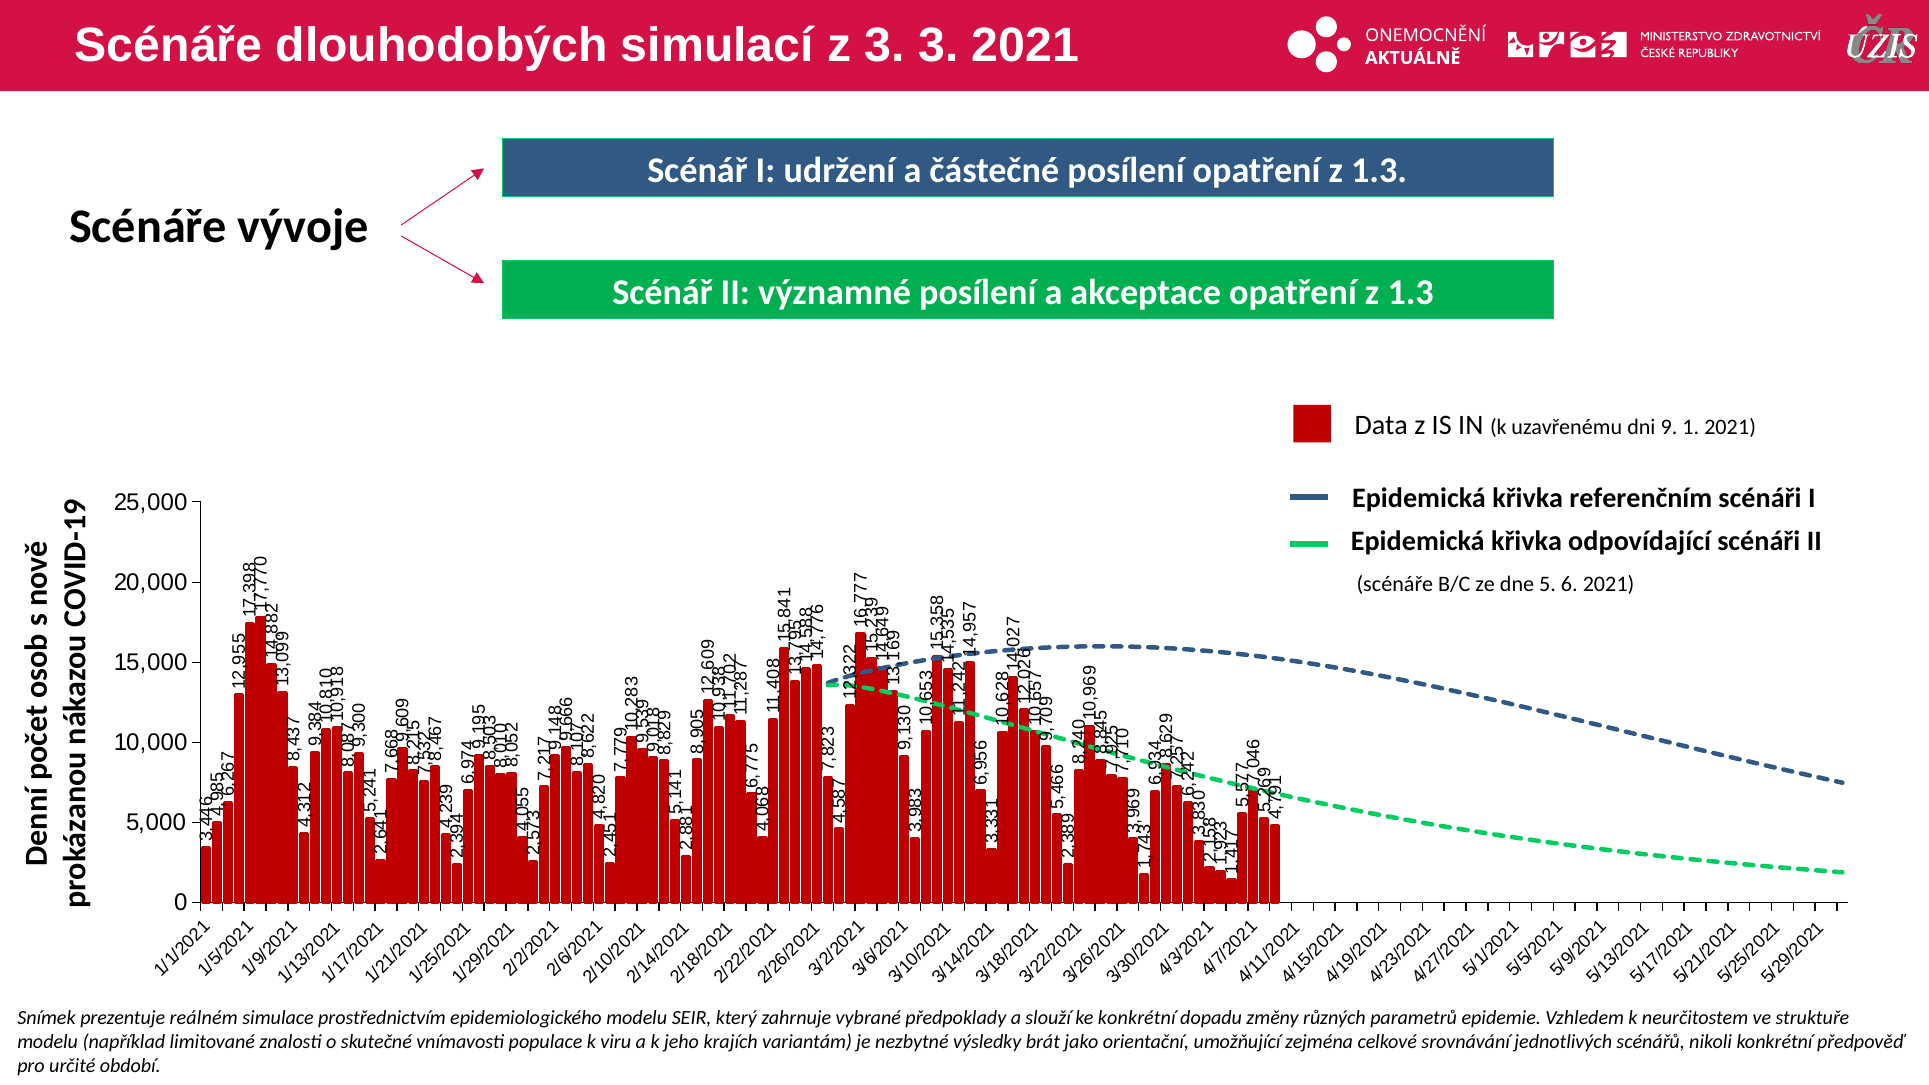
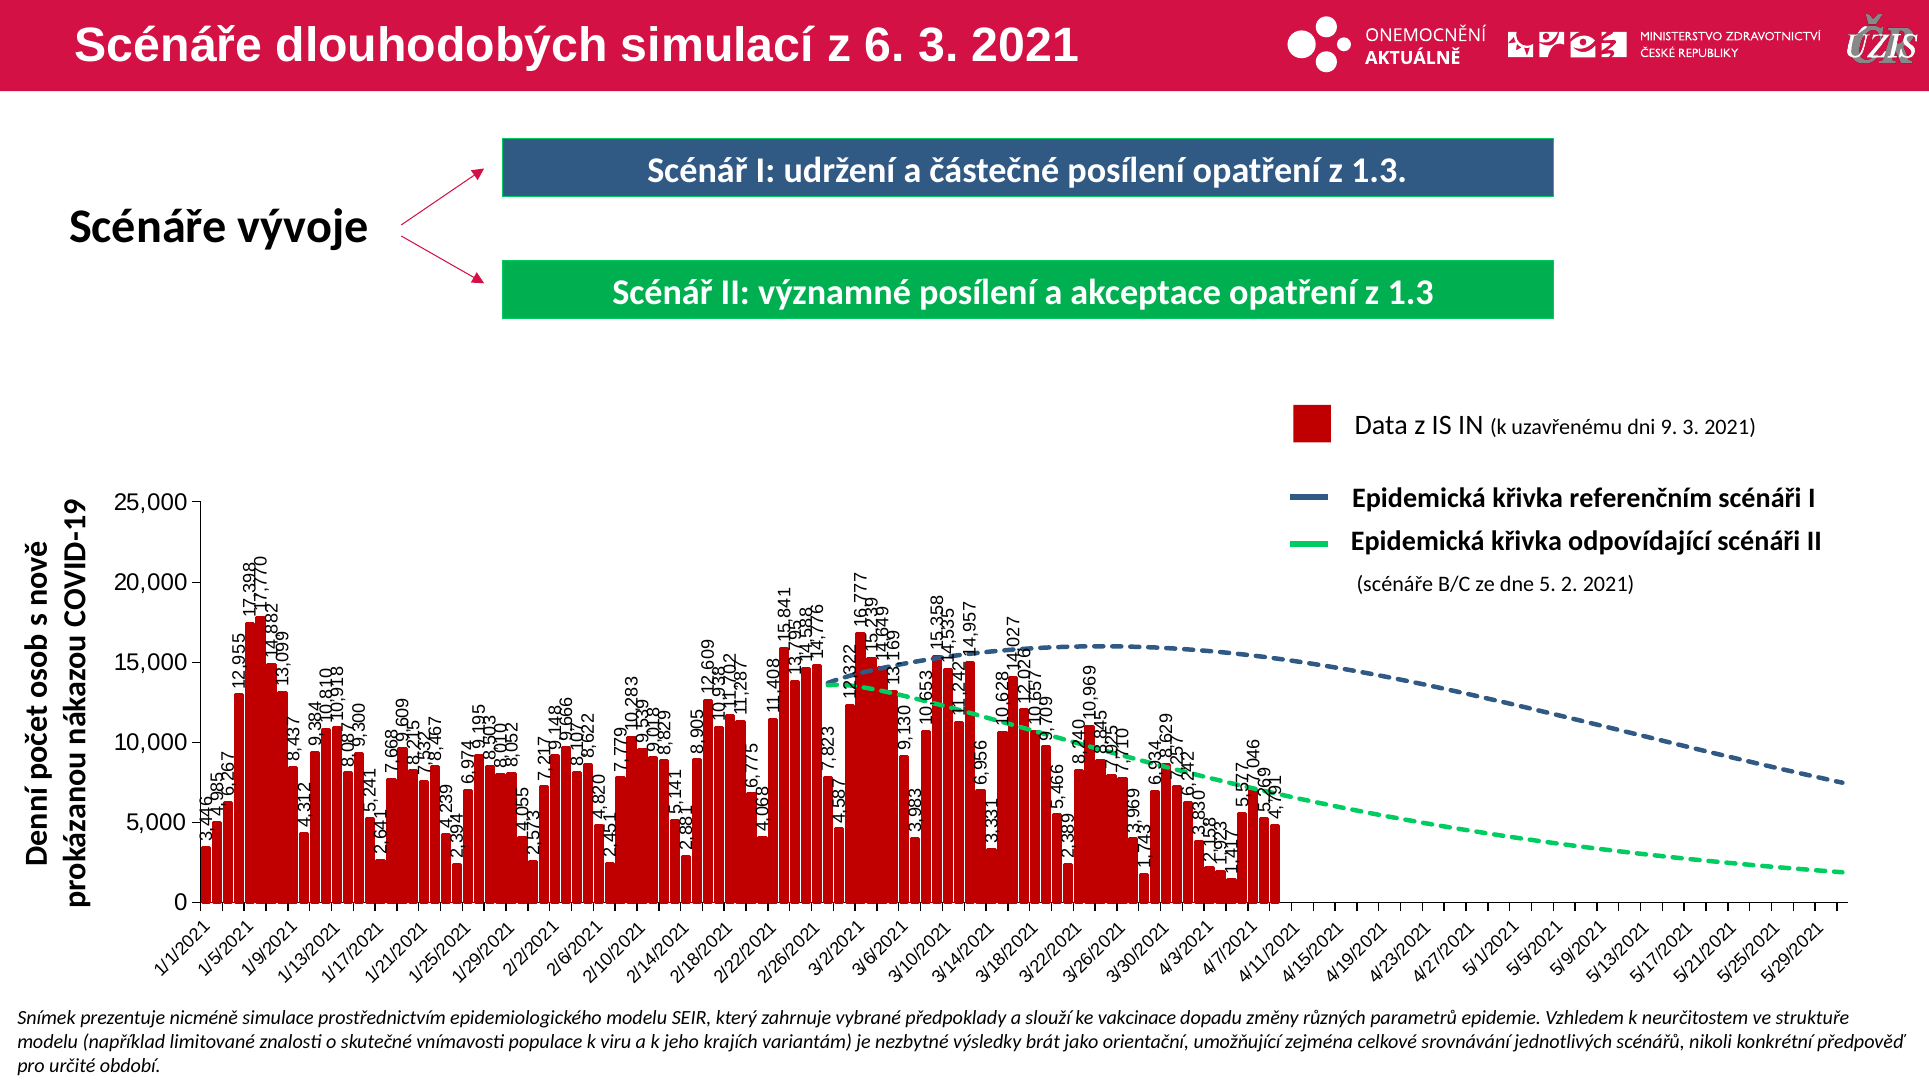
z 3: 3 -> 6
dni 9 1: 1 -> 3
dne 5 6: 6 -> 2
reálném: reálném -> nicméně
ke konkrétní: konkrétní -> vakcinace
